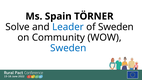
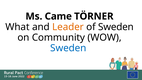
Spain: Spain -> Came
Solve: Solve -> What
Leader colour: blue -> orange
